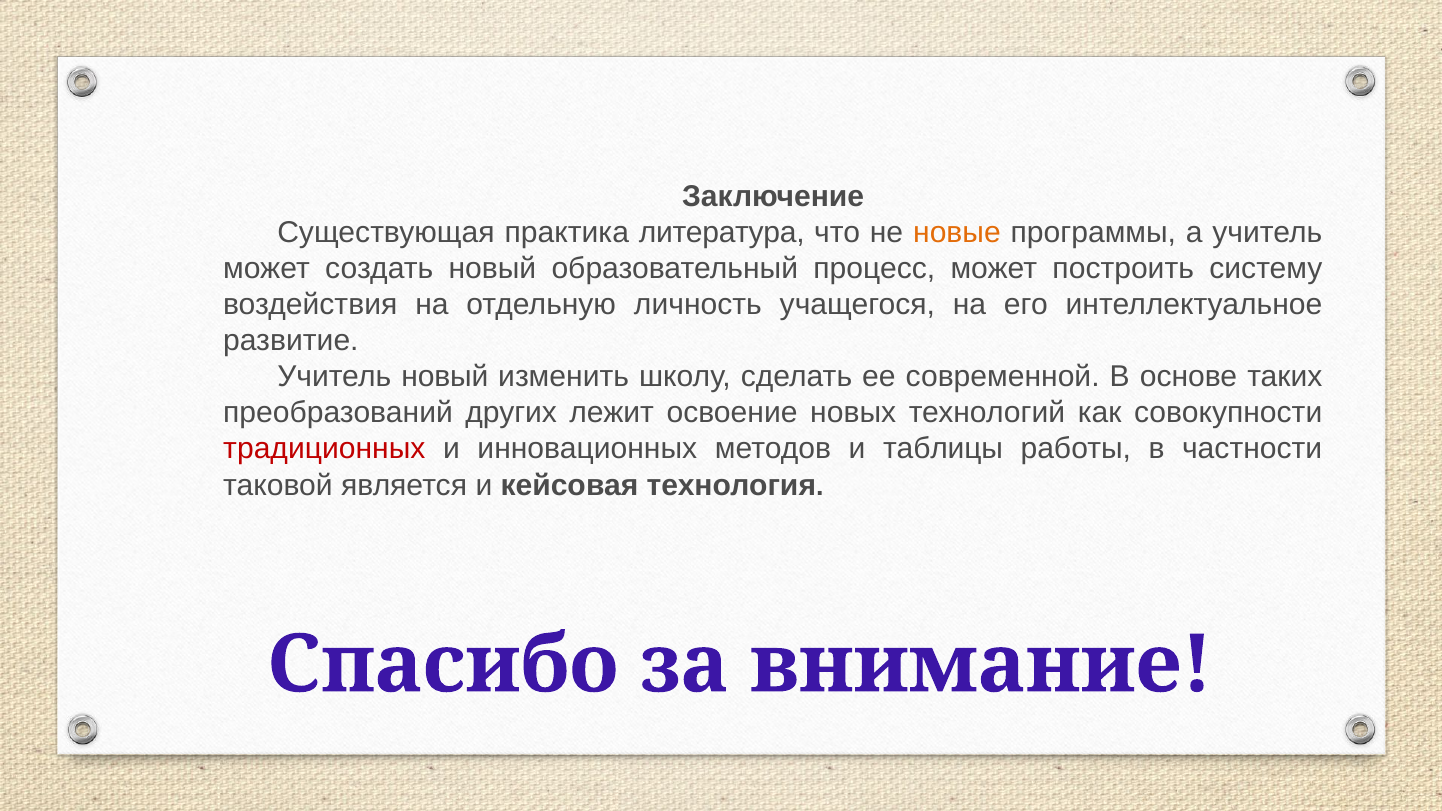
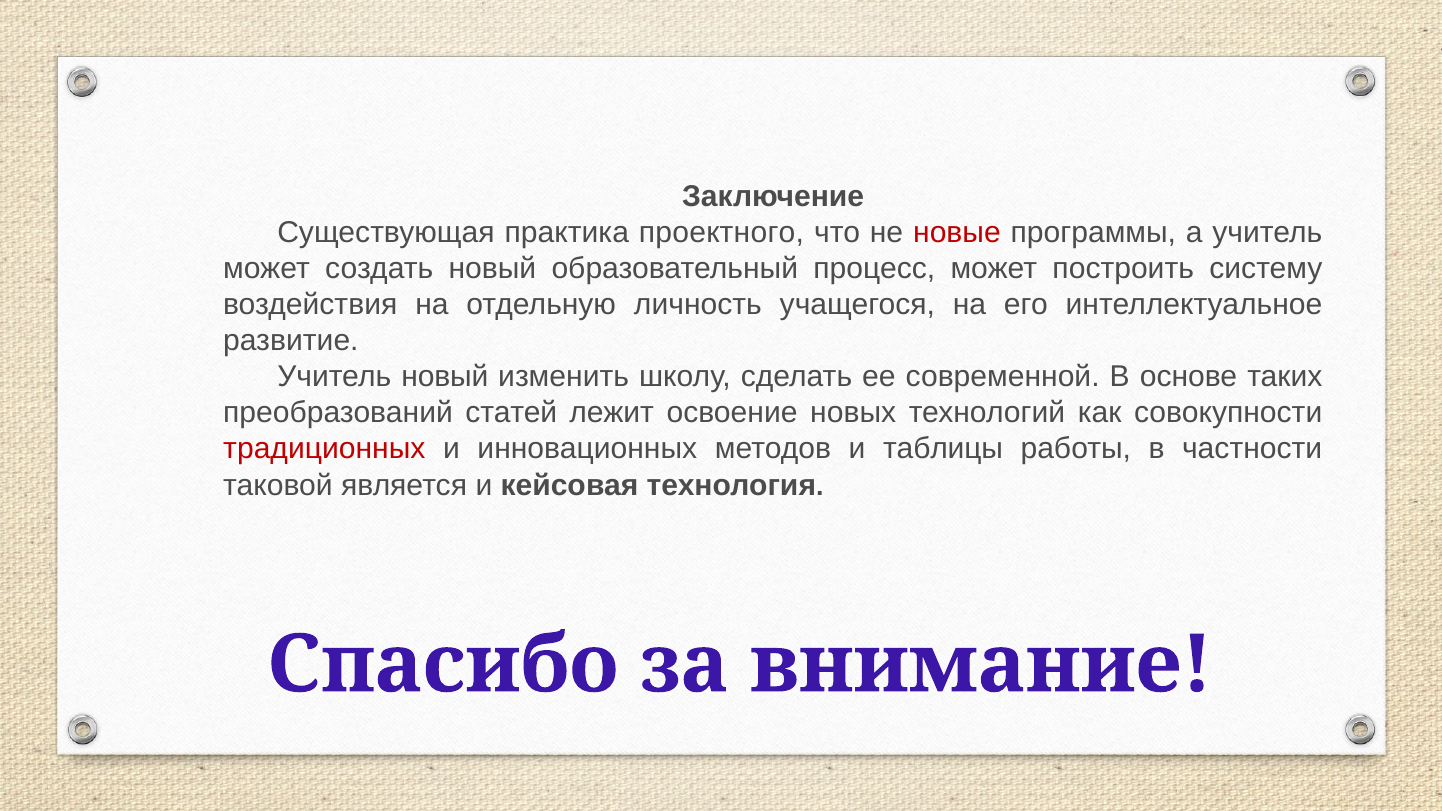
литература: литература -> проектного
новые colour: orange -> red
других: других -> статей
